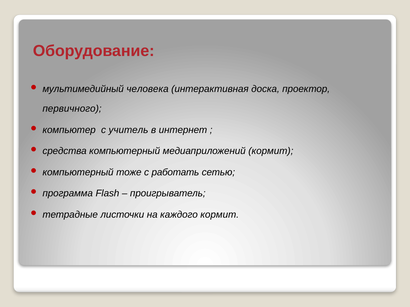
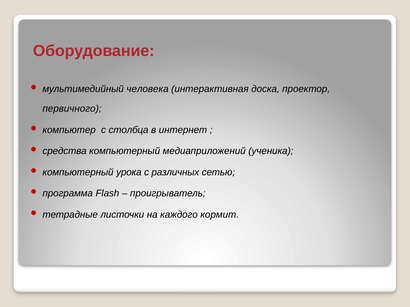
учитель: учитель -> столбца
медиаприложений кормит: кормит -> ученика
тоже: тоже -> урока
работать: работать -> различных
